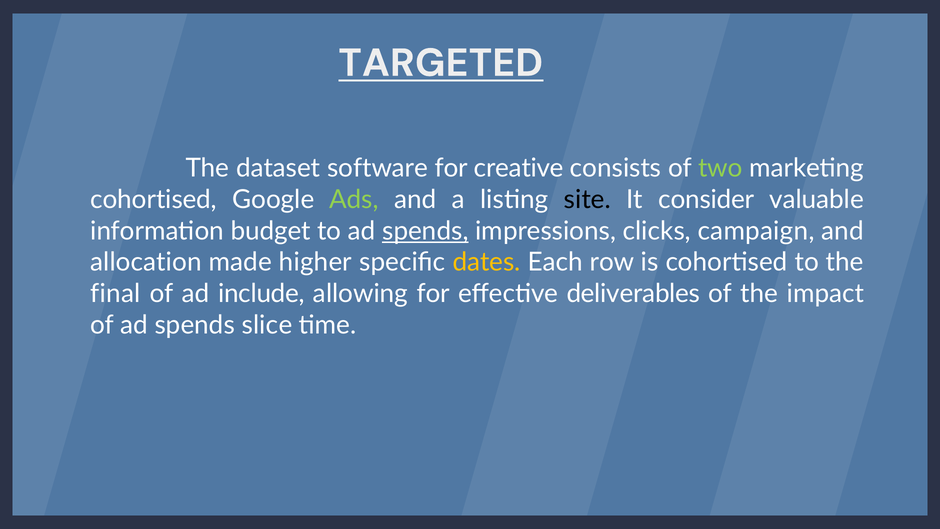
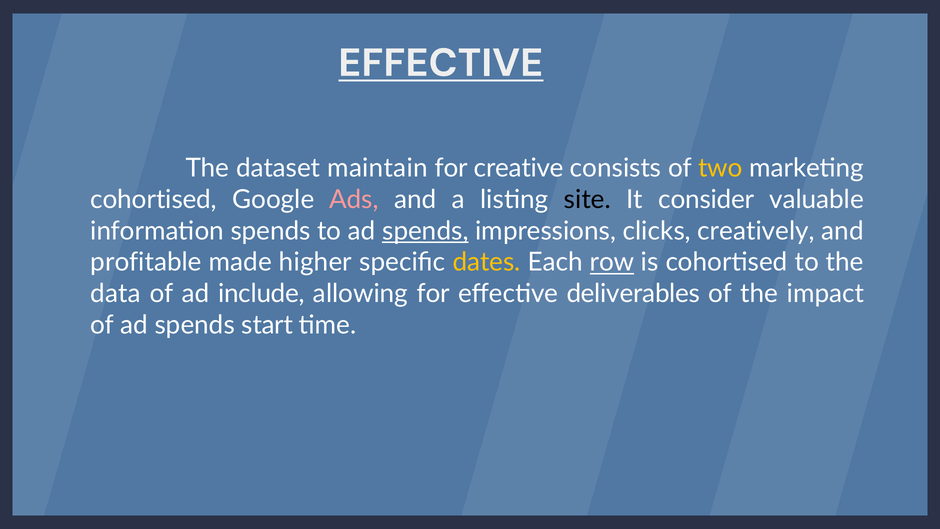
TARGETED at (441, 63): TARGETED -> EFFECTIVE
software: software -> maintain
two colour: light green -> yellow
Ads colour: light green -> pink
information budget: budget -> spends
campaign: campaign -> creatively
allocation: allocation -> profitable
row underline: none -> present
final: final -> data
slice: slice -> start
